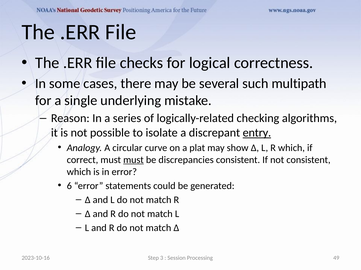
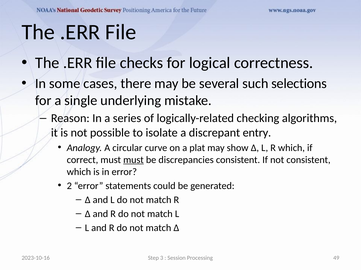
multipath: multipath -> selections
entry underline: present -> none
6: 6 -> 2
